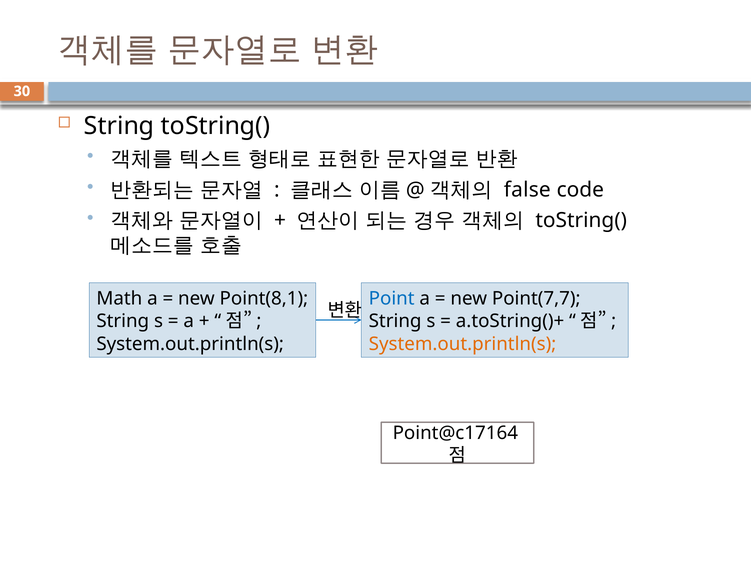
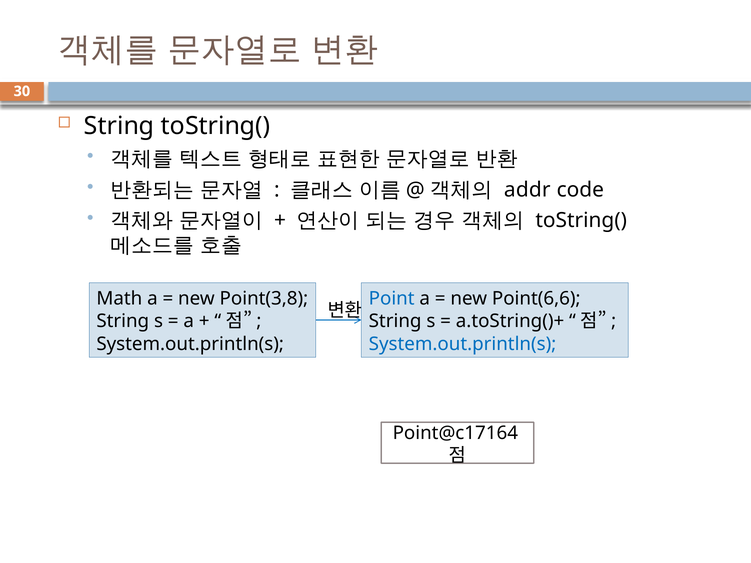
false: false -> addr
Point(8,1: Point(8,1 -> Point(3,8
Point(7,7: Point(7,7 -> Point(6,6
System.out.println(s at (463, 344) colour: orange -> blue
